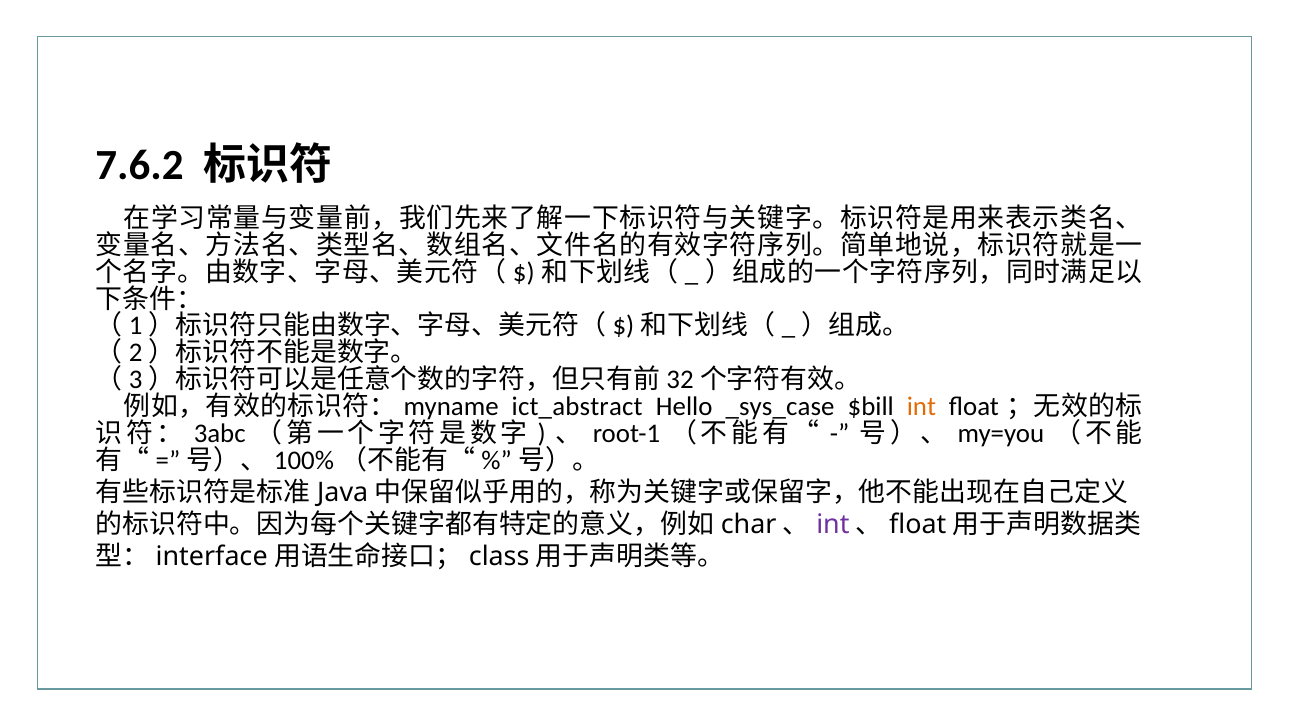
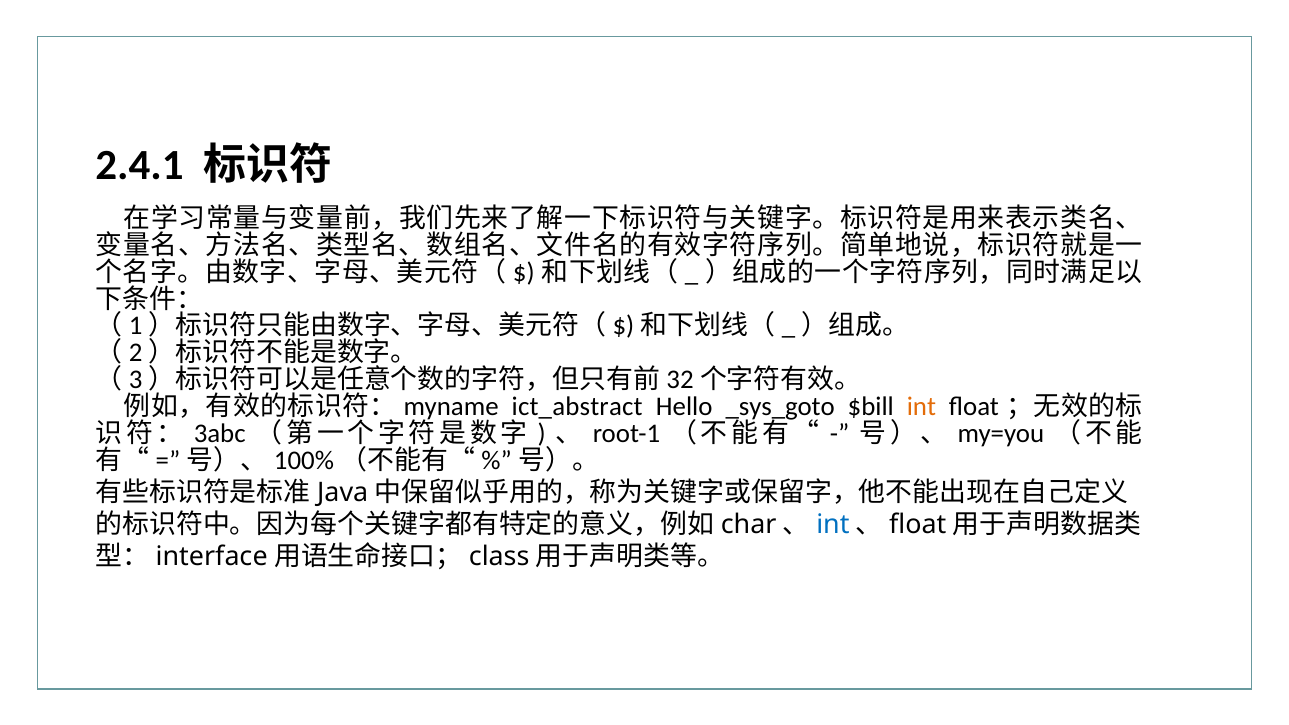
7.6.2: 7.6.2 -> 2.4.1
_sys_case: _sys_case -> _sys_goto
int at (833, 525) colour: purple -> blue
